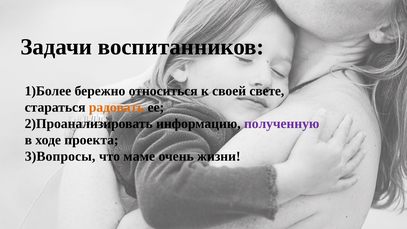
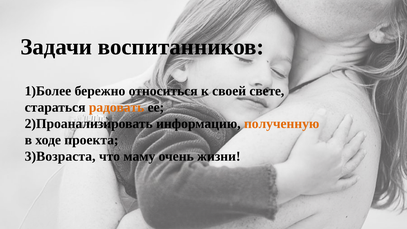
полученную colour: purple -> orange
3)Вопросы: 3)Вопросы -> 3)Возраста
маме: маме -> маму
